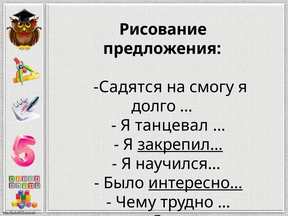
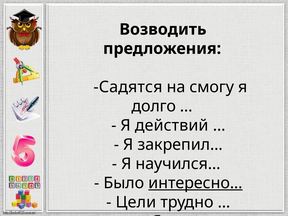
Рисование: Рисование -> Возводить
танцевал: танцевал -> действий
закрепил… underline: present -> none
Чему: Чему -> Цели
